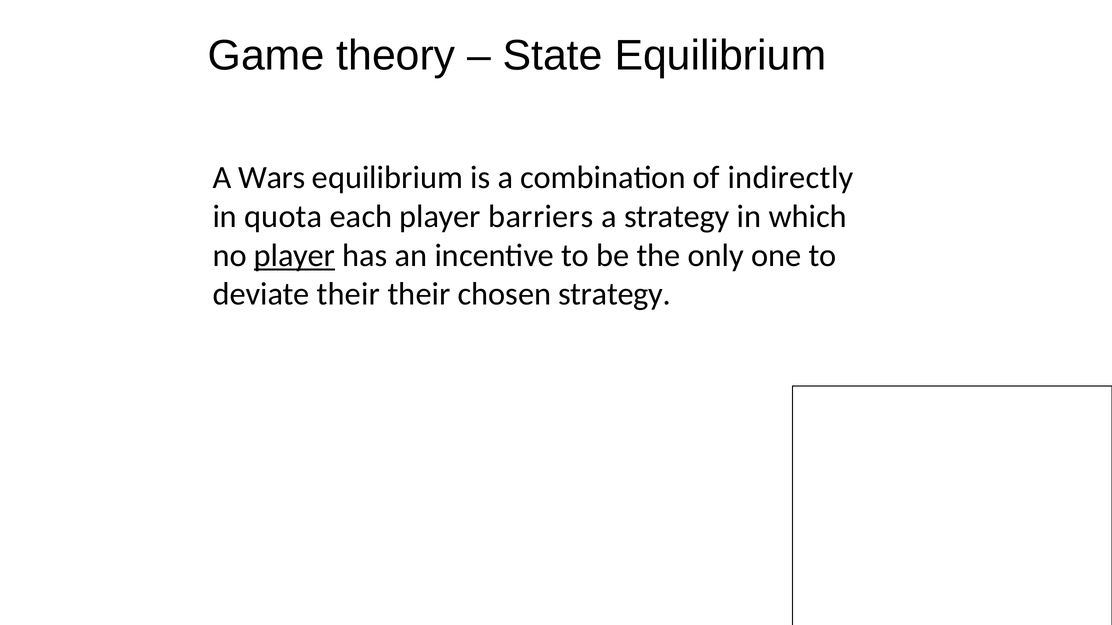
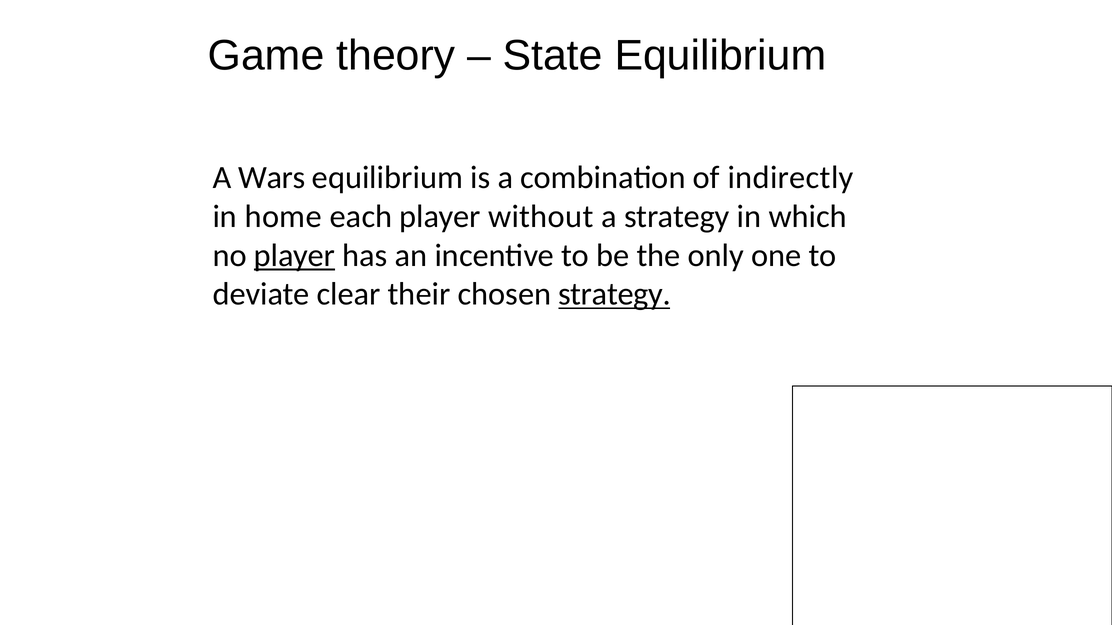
quota: quota -> home
barriers: barriers -> without
deviate their: their -> clear
strategy at (614, 295) underline: none -> present
